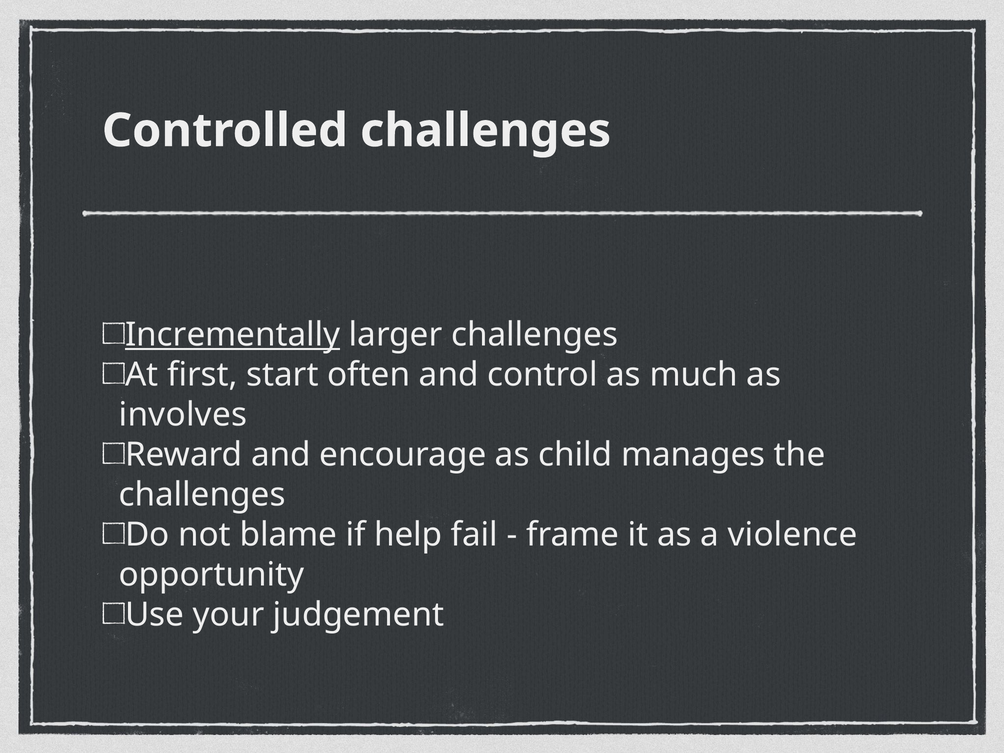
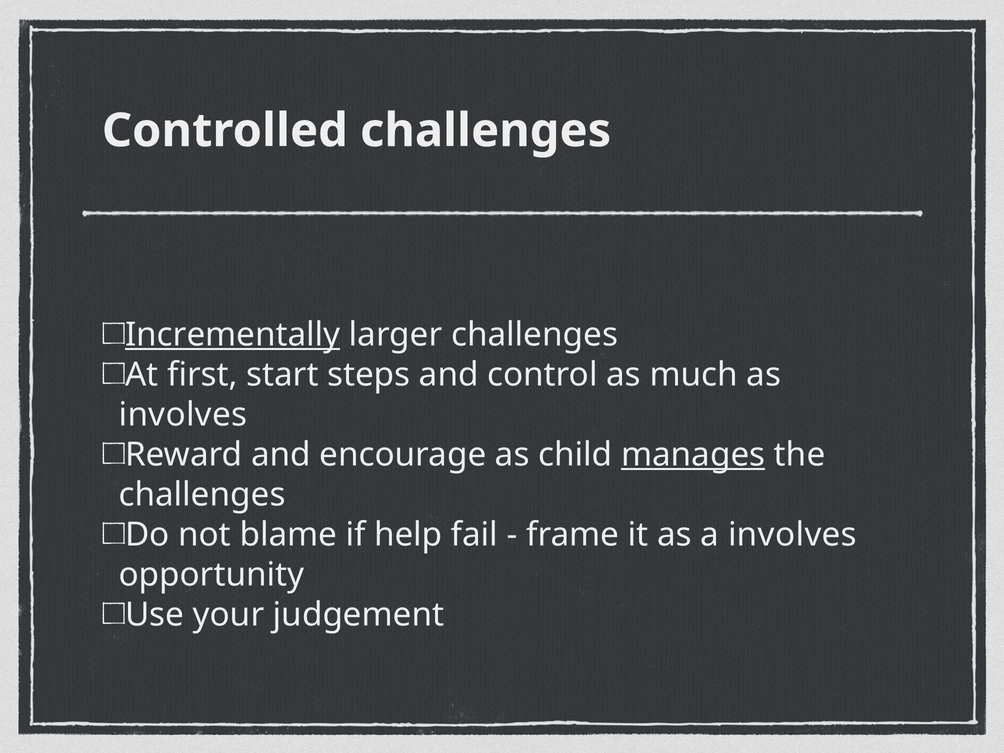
often: often -> steps
manages underline: none -> present
a violence: violence -> involves
